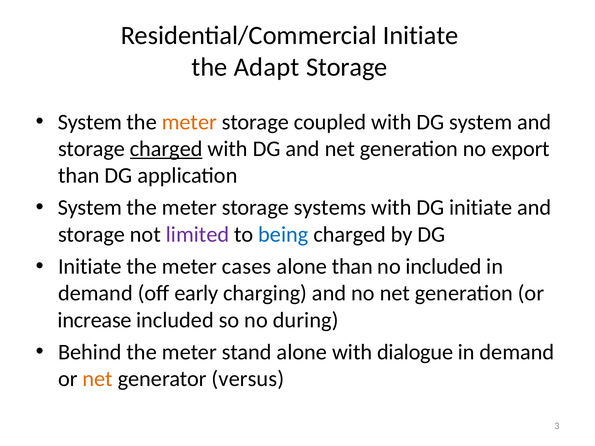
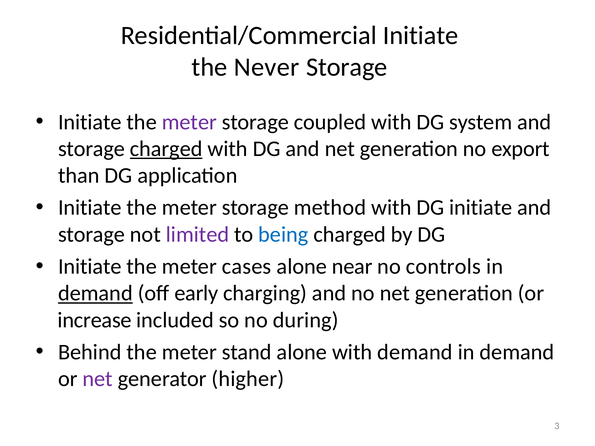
Adapt: Adapt -> Never
System at (90, 122): System -> Initiate
meter at (189, 122) colour: orange -> purple
System at (90, 208): System -> Initiate
systems: systems -> method
alone than: than -> near
no included: included -> controls
demand at (95, 293) underline: none -> present
with dialogue: dialogue -> demand
net at (98, 379) colour: orange -> purple
versus: versus -> higher
